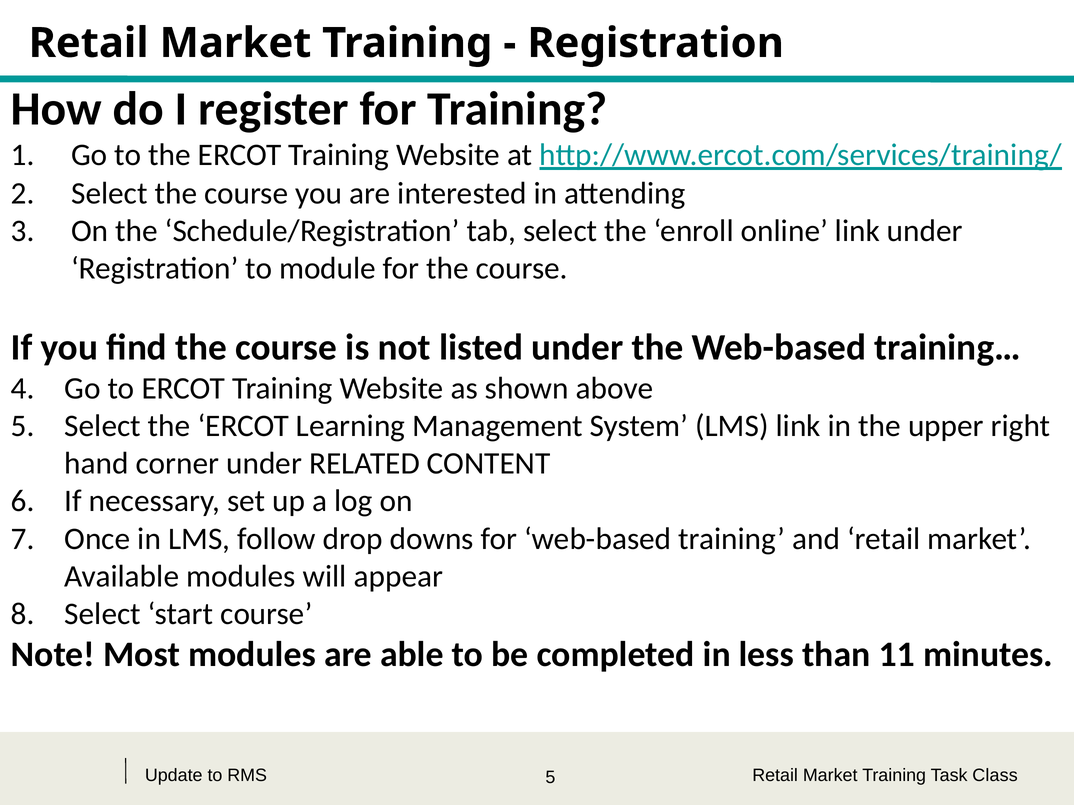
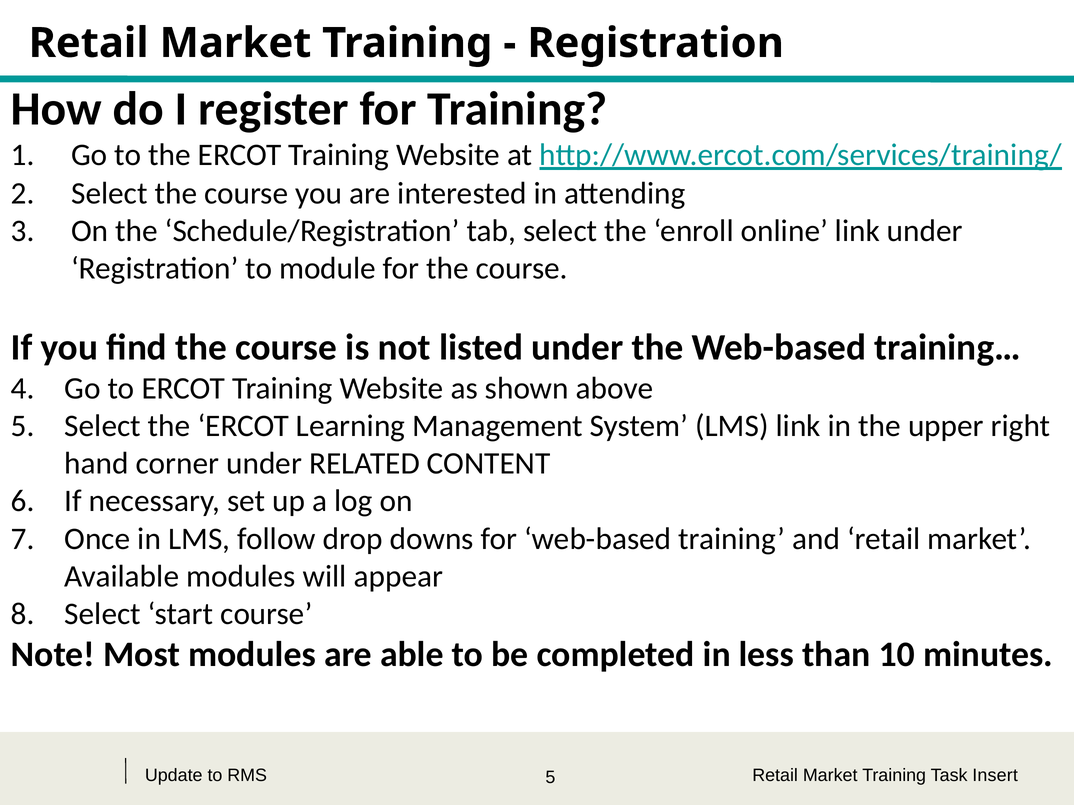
11: 11 -> 10
Class: Class -> Insert
